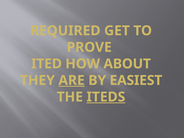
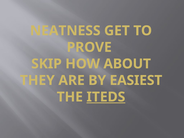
REQUIRED: REQUIRED -> NEATNESS
ITED: ITED -> SKIP
ARE underline: present -> none
